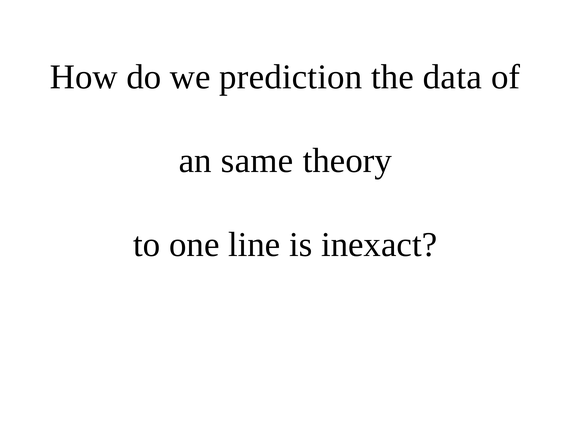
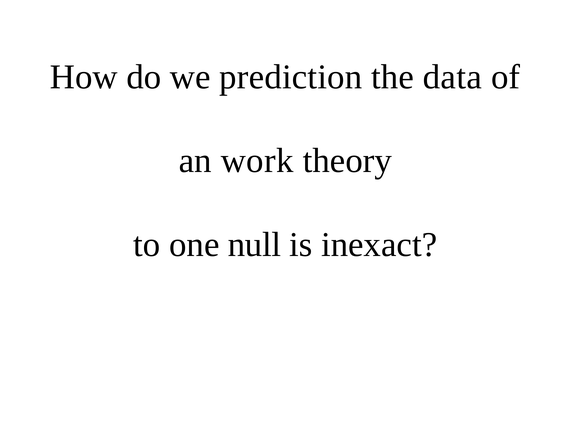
same: same -> work
line: line -> null
